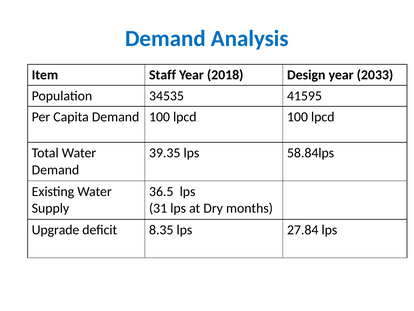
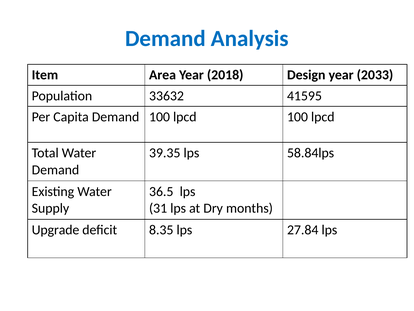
Staff: Staff -> Area
34535: 34535 -> 33632
